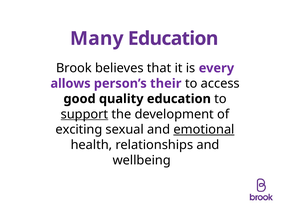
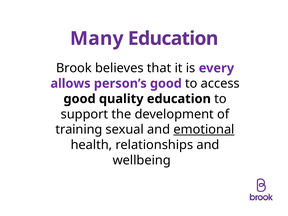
person’s their: their -> good
support underline: present -> none
exciting: exciting -> training
